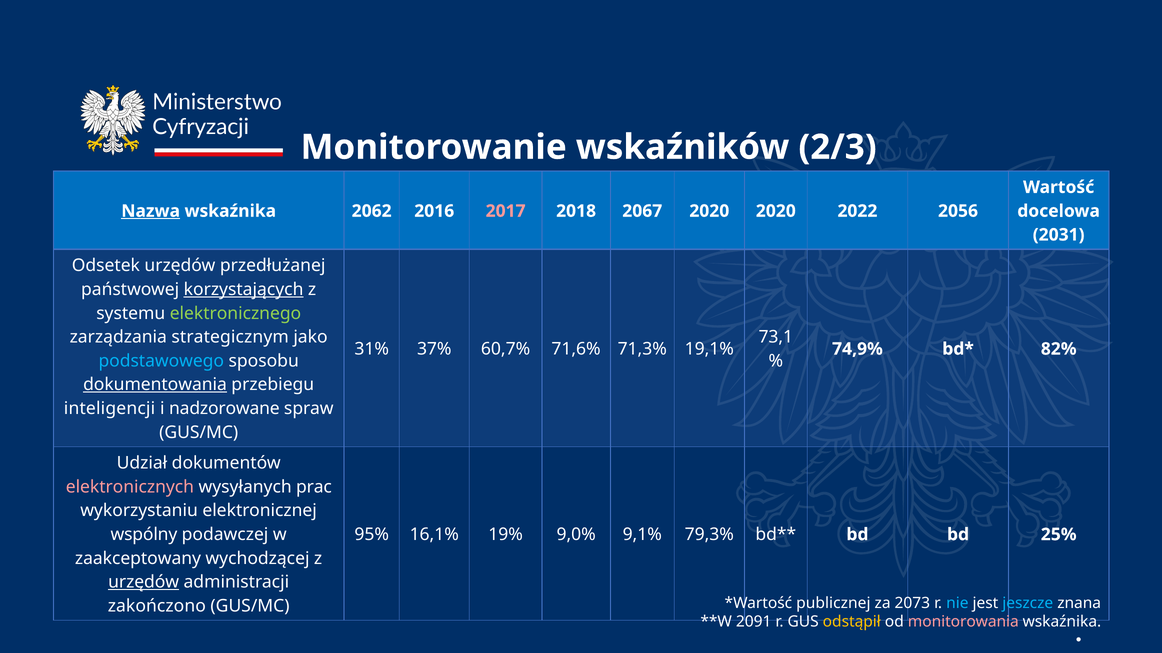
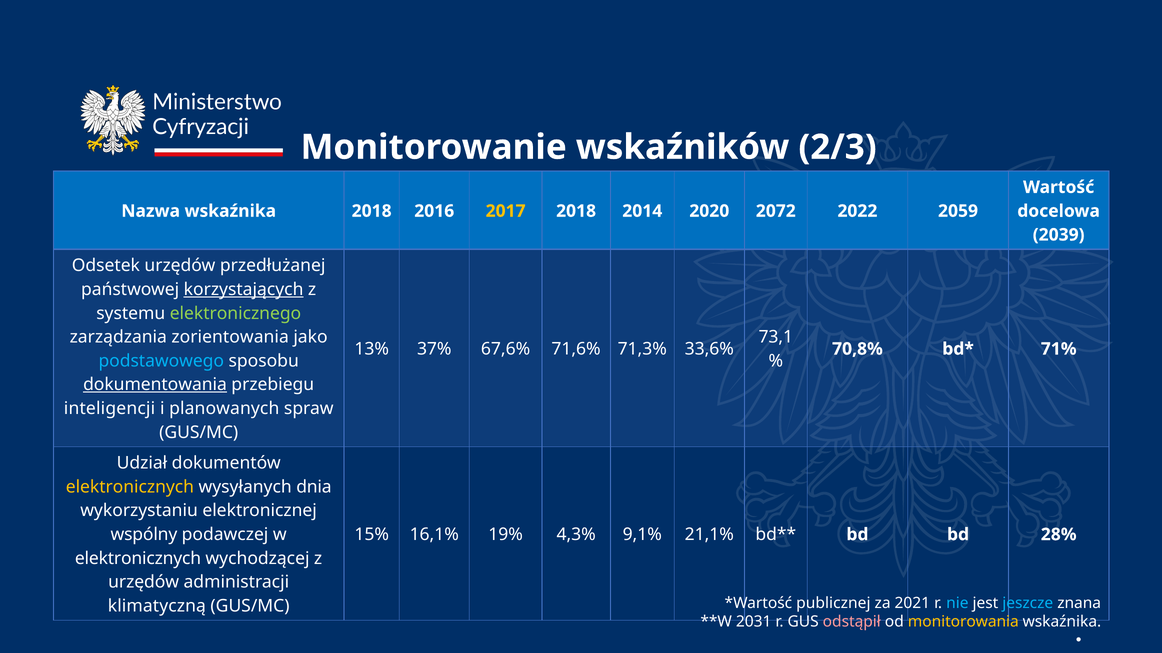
Nazwa underline: present -> none
wskaźnika 2062: 2062 -> 2018
2017 colour: pink -> yellow
2067: 2067 -> 2014
2020 2020: 2020 -> 2072
2056: 2056 -> 2059
2031: 2031 -> 2039
strategicznym: strategicznym -> zorientowania
31%: 31% -> 13%
60,7%: 60,7% -> 67,6%
19,1%: 19,1% -> 33,6%
74,9%: 74,9% -> 70,8%
82%: 82% -> 71%
nadzorowane: nadzorowane -> planowanych
elektronicznych at (130, 487) colour: pink -> yellow
prac: prac -> dnia
95%: 95% -> 15%
9,0%: 9,0% -> 4,3%
79,3%: 79,3% -> 21,1%
25%: 25% -> 28%
zaakceptowany at (138, 559): zaakceptowany -> elektronicznych
urzędów at (144, 583) underline: present -> none
2073: 2073 -> 2021
zakończono: zakończono -> klimatyczną
2091: 2091 -> 2031
odstąpił colour: yellow -> pink
monitorowania colour: pink -> yellow
